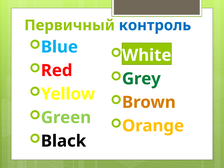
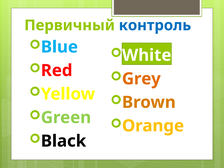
Grey colour: green -> orange
